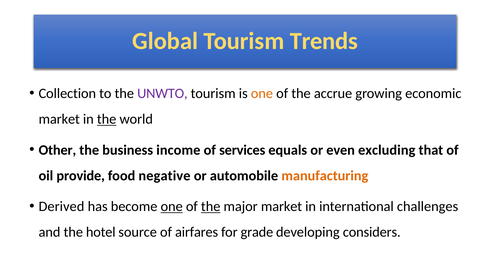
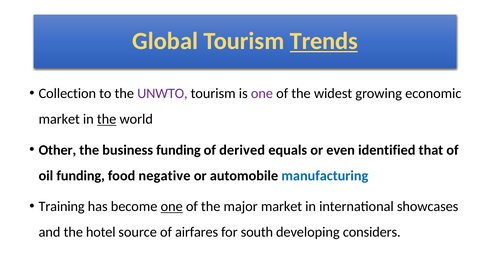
Trends underline: none -> present
one at (262, 93) colour: orange -> purple
accrue: accrue -> widest
business income: income -> funding
services: services -> derived
excluding: excluding -> identified
oil provide: provide -> funding
manufacturing colour: orange -> blue
Derived: Derived -> Training
the at (211, 206) underline: present -> none
challenges: challenges -> showcases
grade: grade -> south
